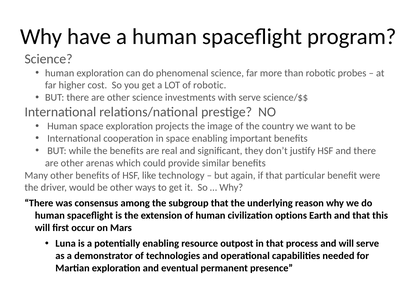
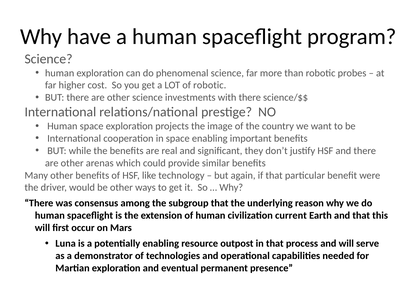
with serve: serve -> there
options: options -> current
